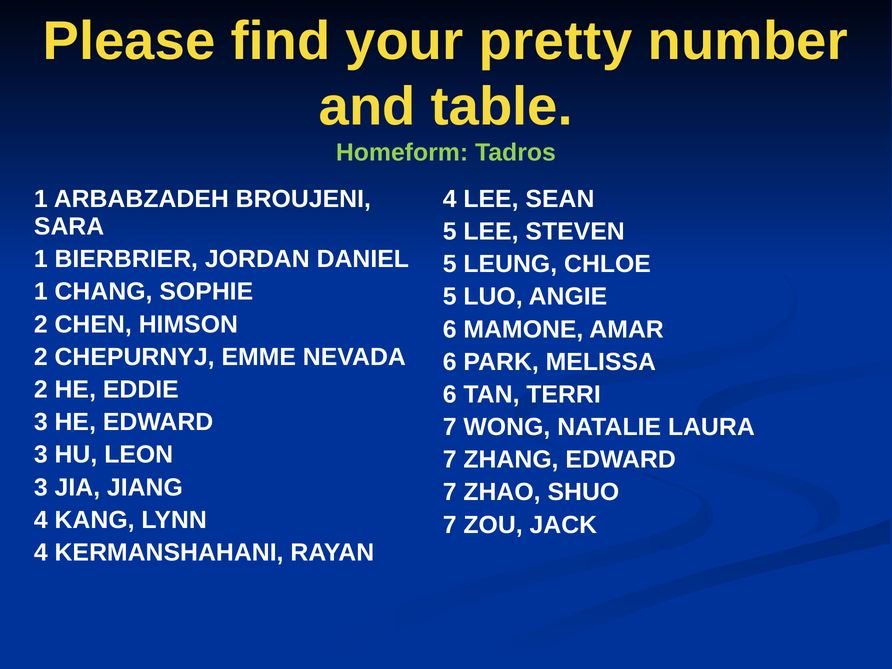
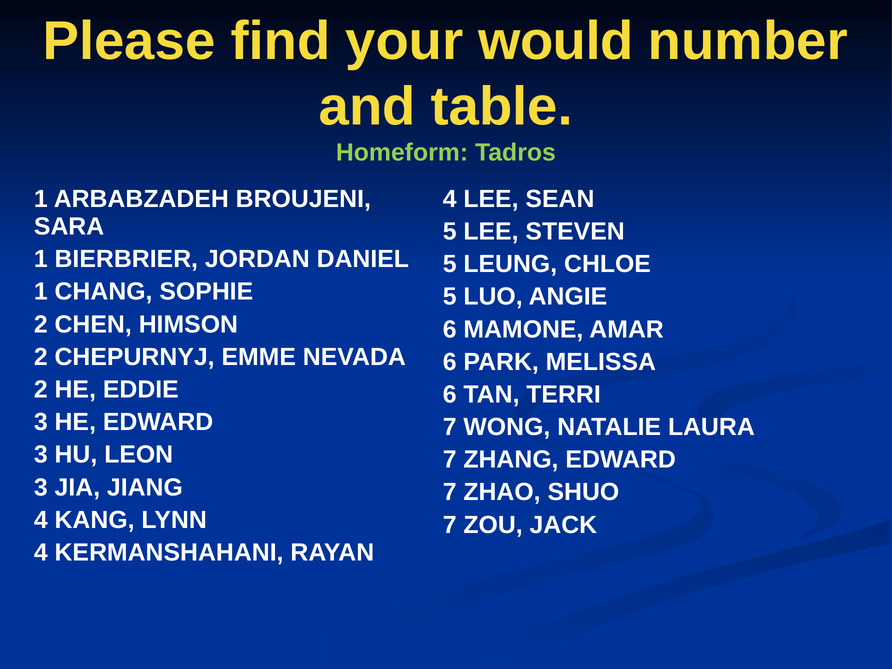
pretty: pretty -> would
